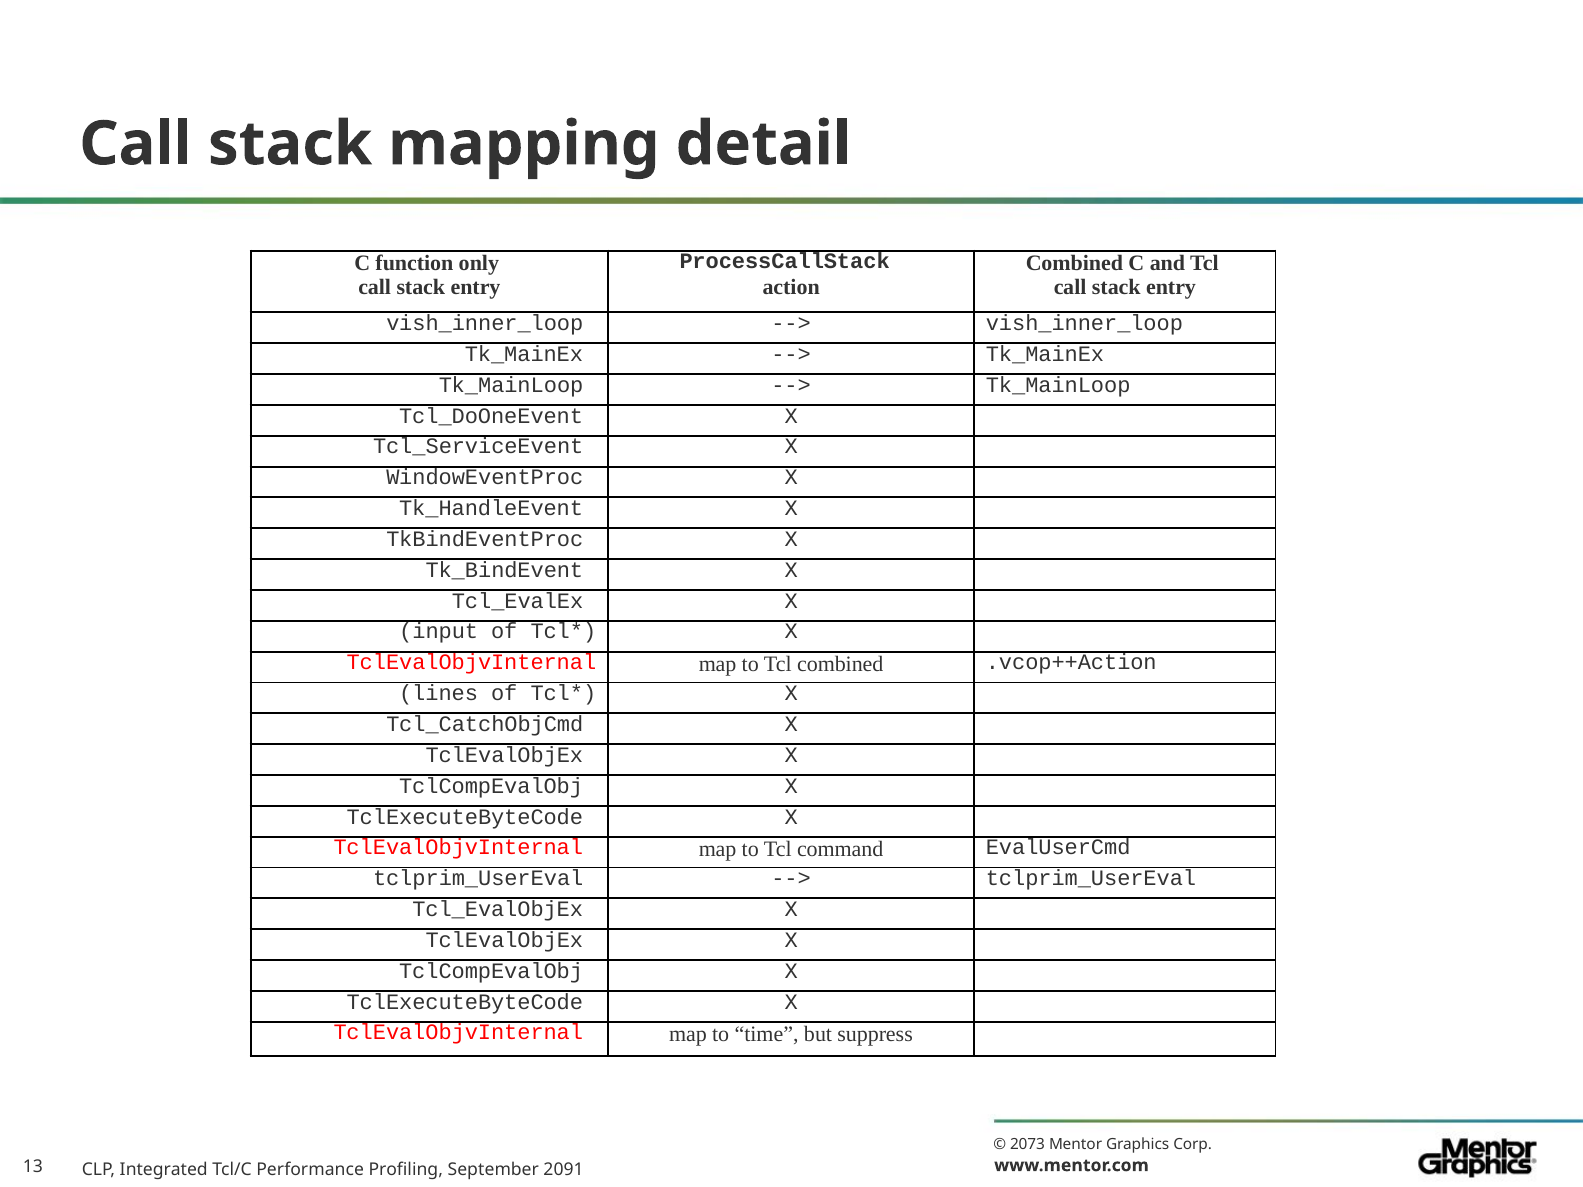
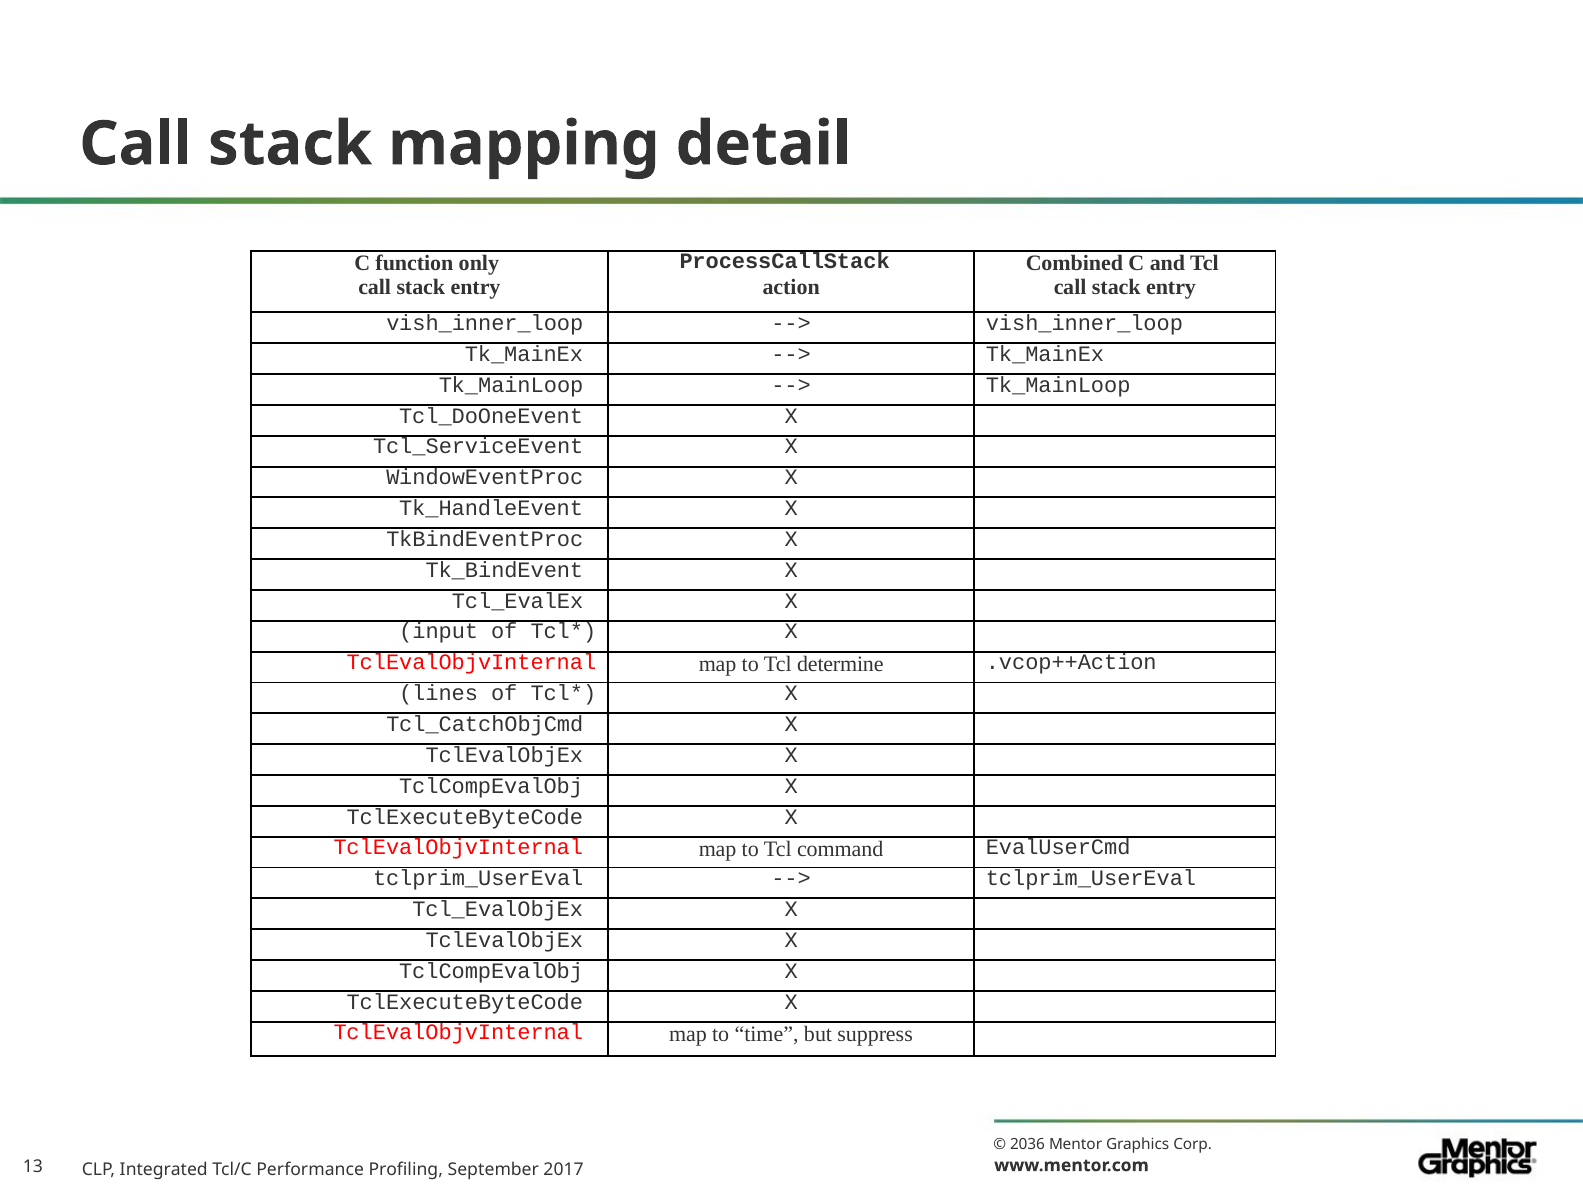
Tcl combined: combined -> determine
2073: 2073 -> 2036
2091: 2091 -> 2017
